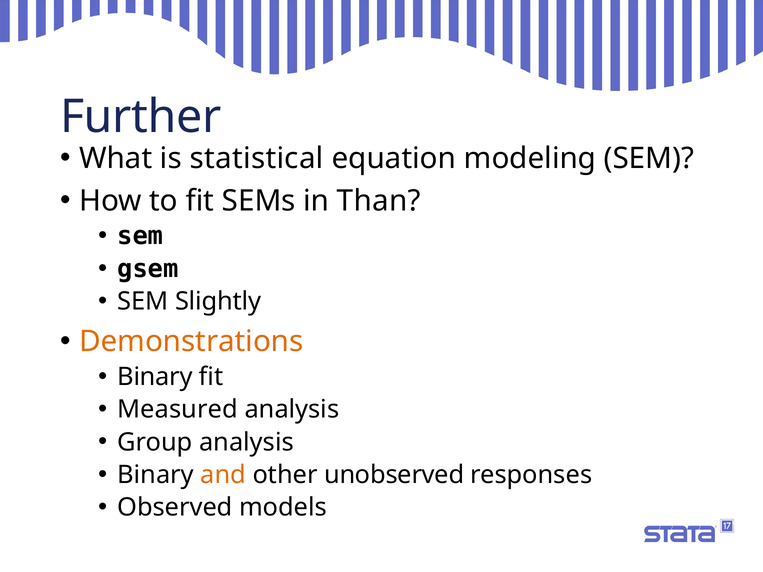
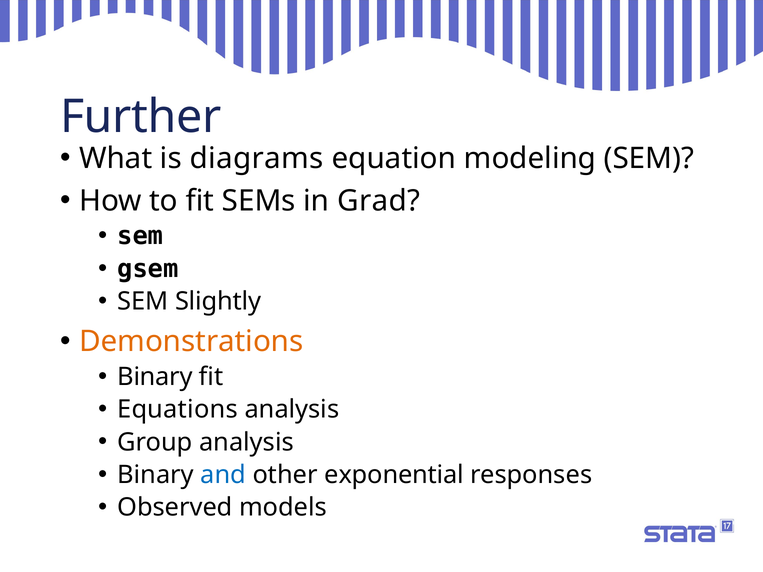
statistical: statistical -> diagrams
Than: Than -> Grad
Measured: Measured -> Equations
and colour: orange -> blue
unobserved: unobserved -> exponential
